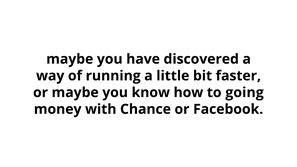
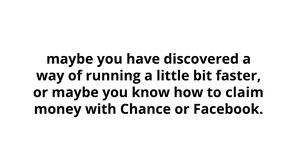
going: going -> claim
